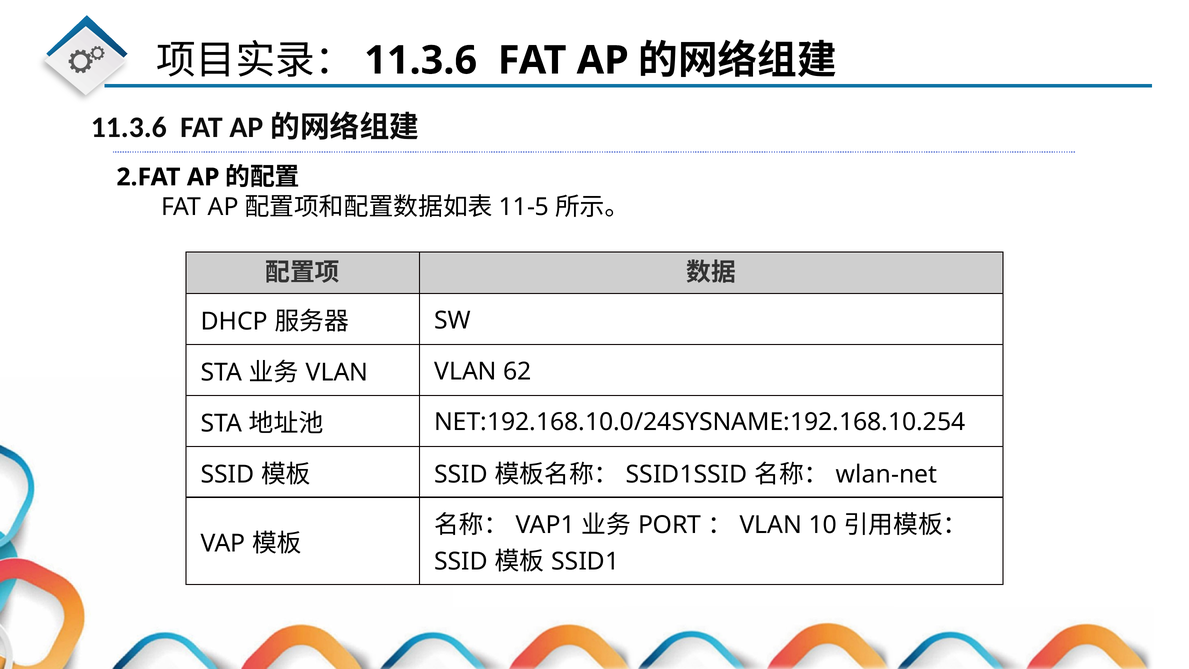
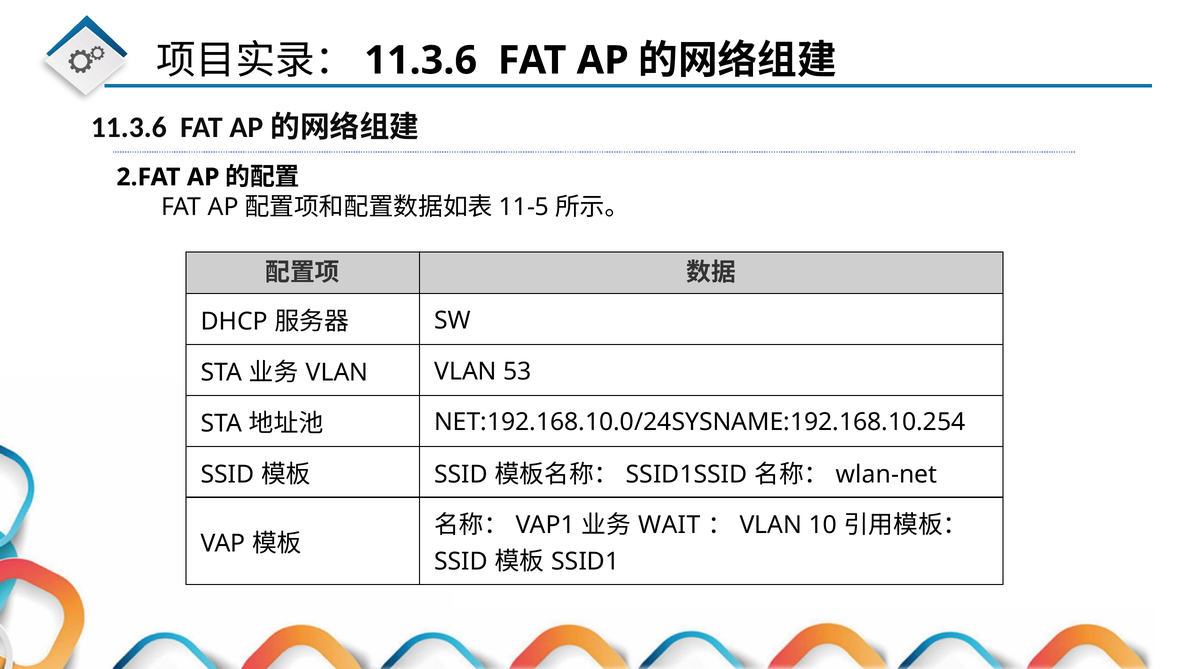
62: 62 -> 53
PORT: PORT -> WAIT
